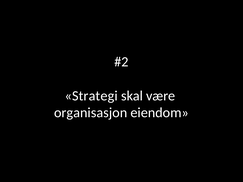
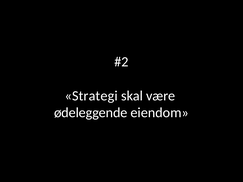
organisasjon: organisasjon -> ødeleggende
